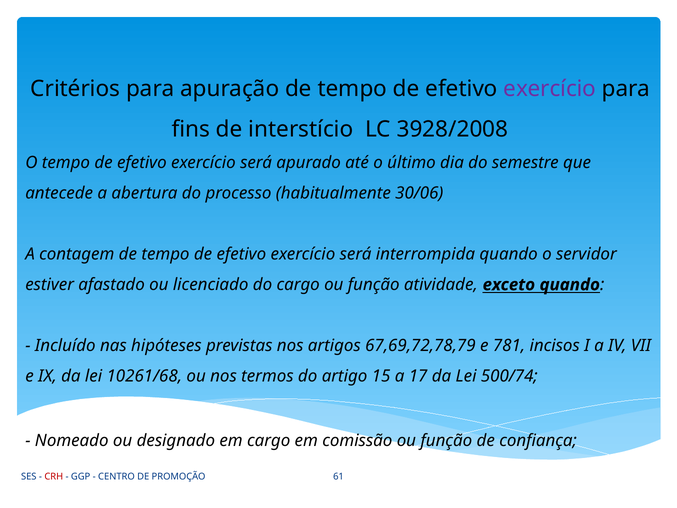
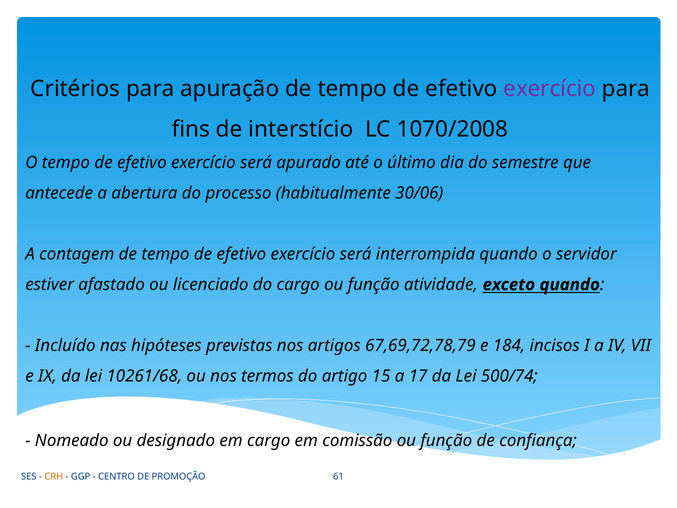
3928/2008: 3928/2008 -> 1070/2008
781: 781 -> 184
CRH colour: red -> orange
